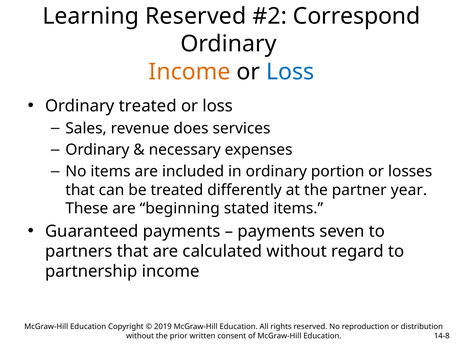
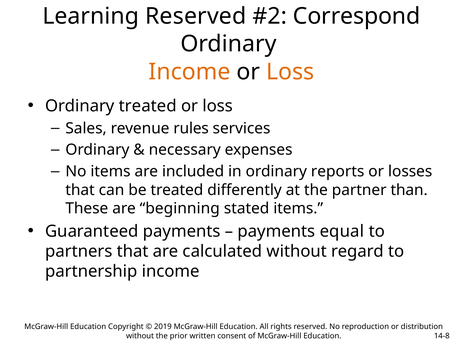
Loss at (290, 72) colour: blue -> orange
does: does -> rules
portion: portion -> reports
year: year -> than
seven: seven -> equal
